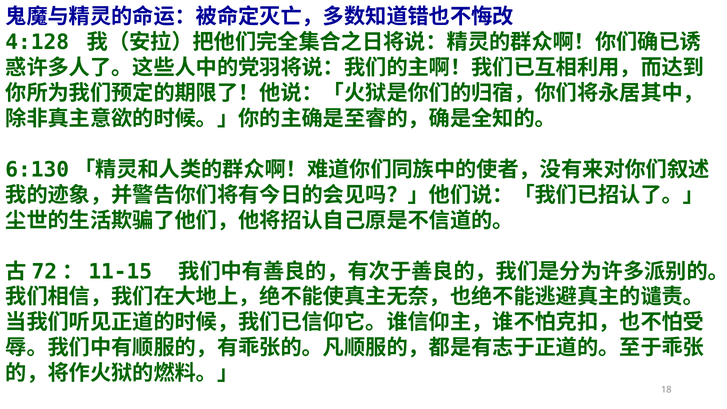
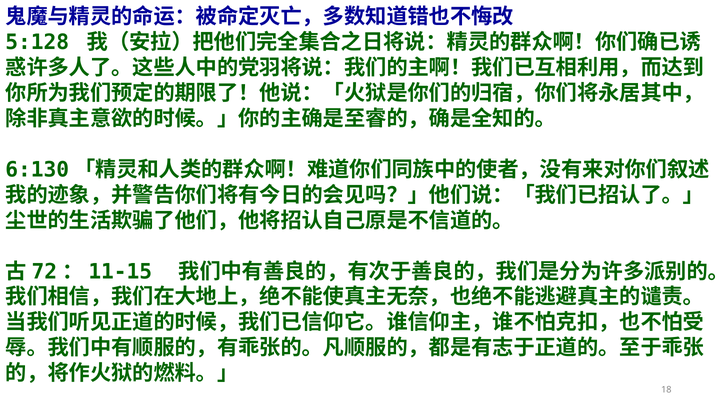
4:128: 4:128 -> 5:128
